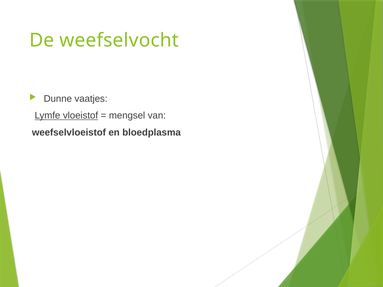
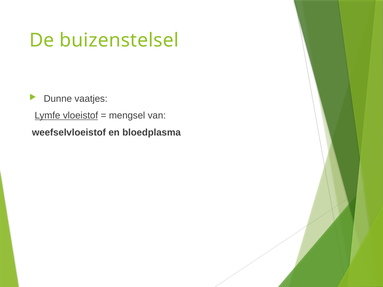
weefselvocht: weefselvocht -> buizenstelsel
